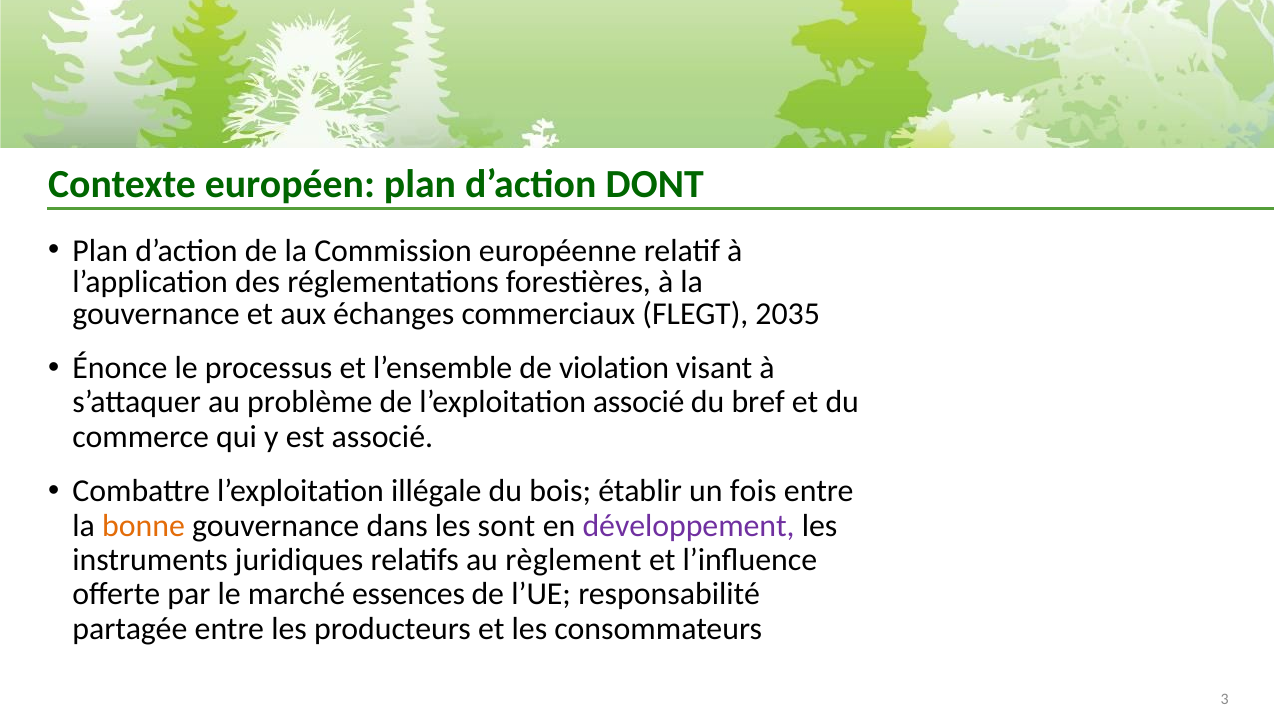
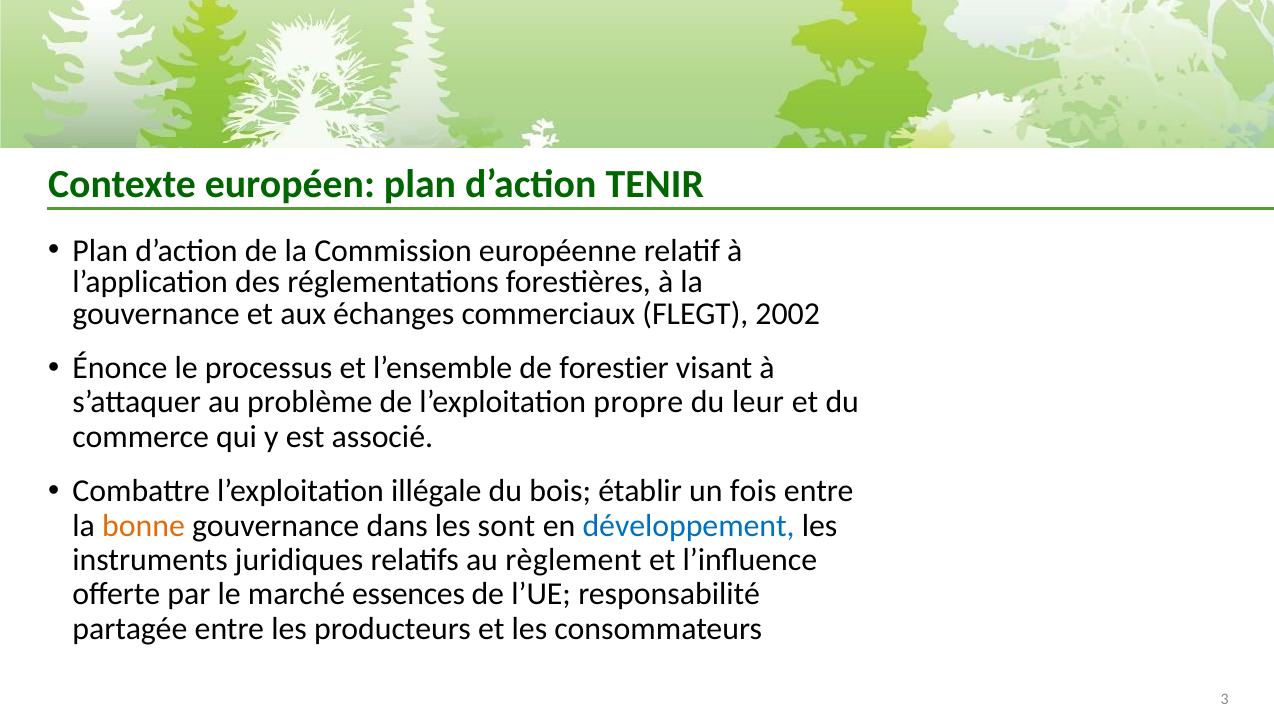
DONT: DONT -> TENIR
2035: 2035 -> 2002
violation: violation -> forestier
l’exploitation associé: associé -> propre
bref: bref -> leur
développement colour: purple -> blue
